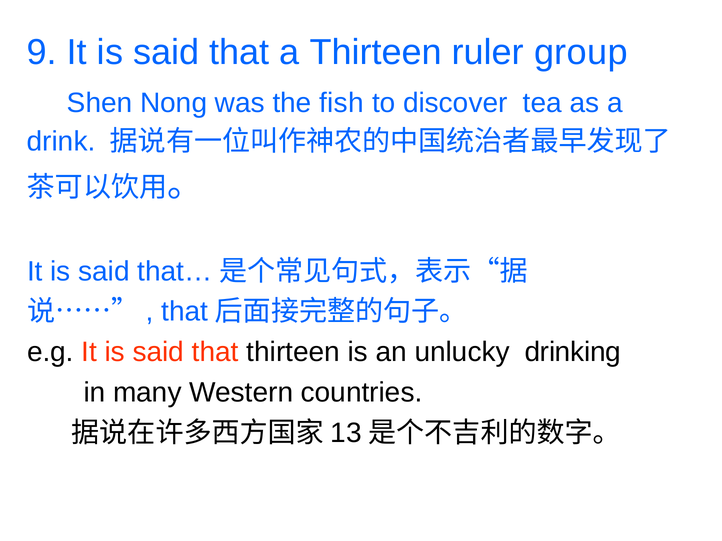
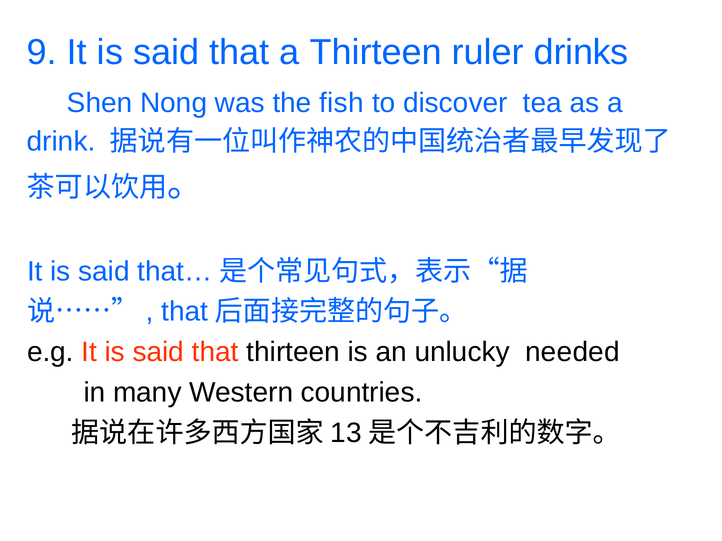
group: group -> drinks
drinking: drinking -> needed
